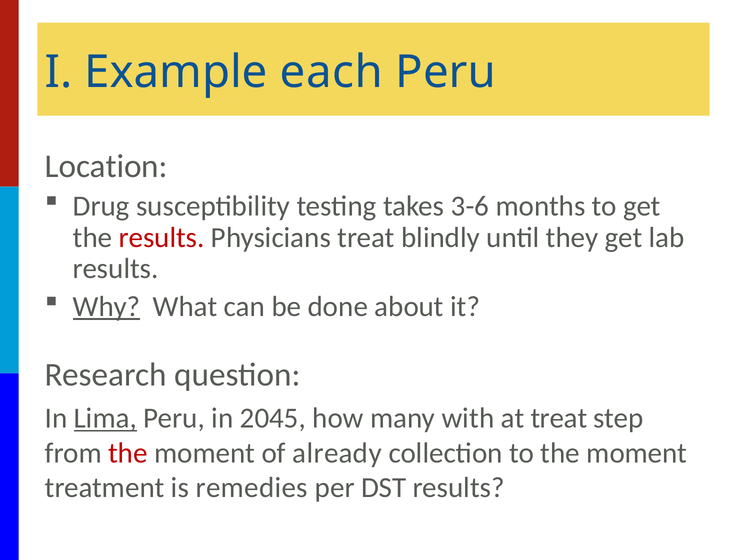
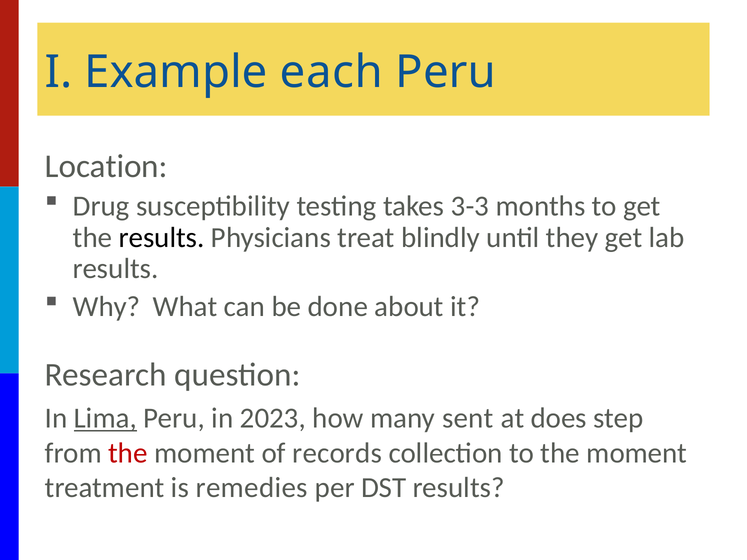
3-6: 3-6 -> 3-3
results at (162, 238) colour: red -> black
Why underline: present -> none
2045: 2045 -> 2023
with: with -> sent
at treat: treat -> does
already: already -> records
